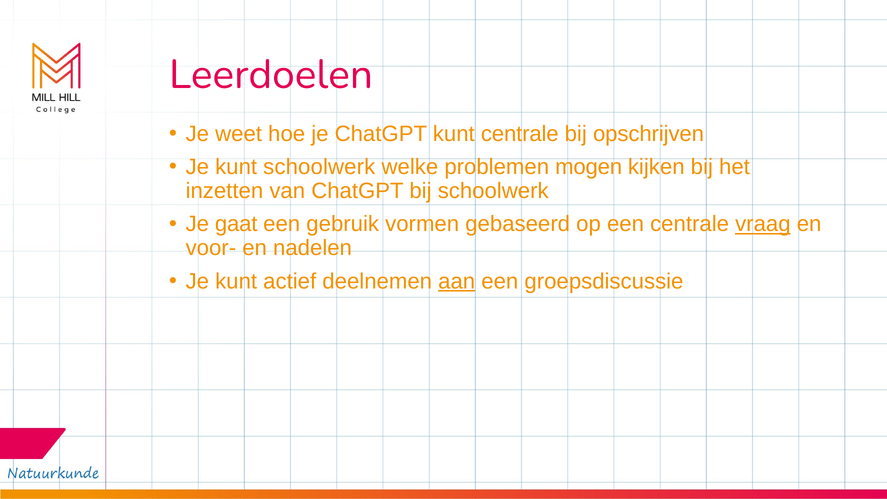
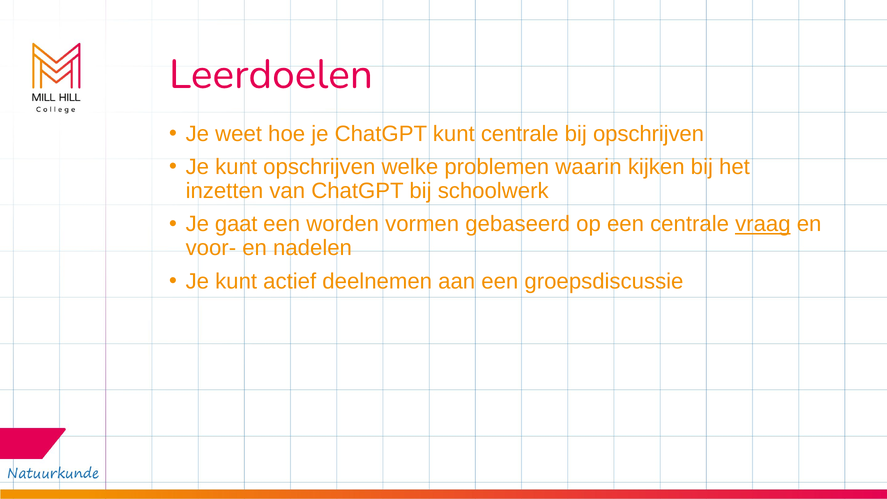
kunt schoolwerk: schoolwerk -> opschrijven
mogen: mogen -> waarin
gebruik: gebruik -> worden
aan underline: present -> none
